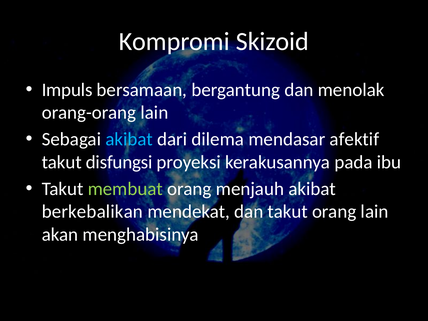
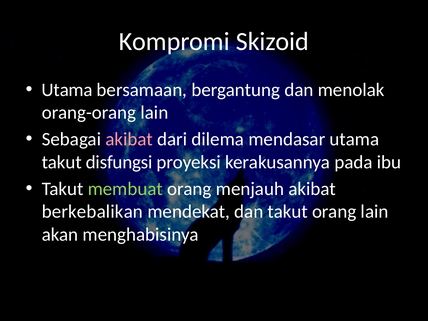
Impuls at (67, 90): Impuls -> Utama
akibat at (129, 139) colour: light blue -> pink
mendasar afektif: afektif -> utama
